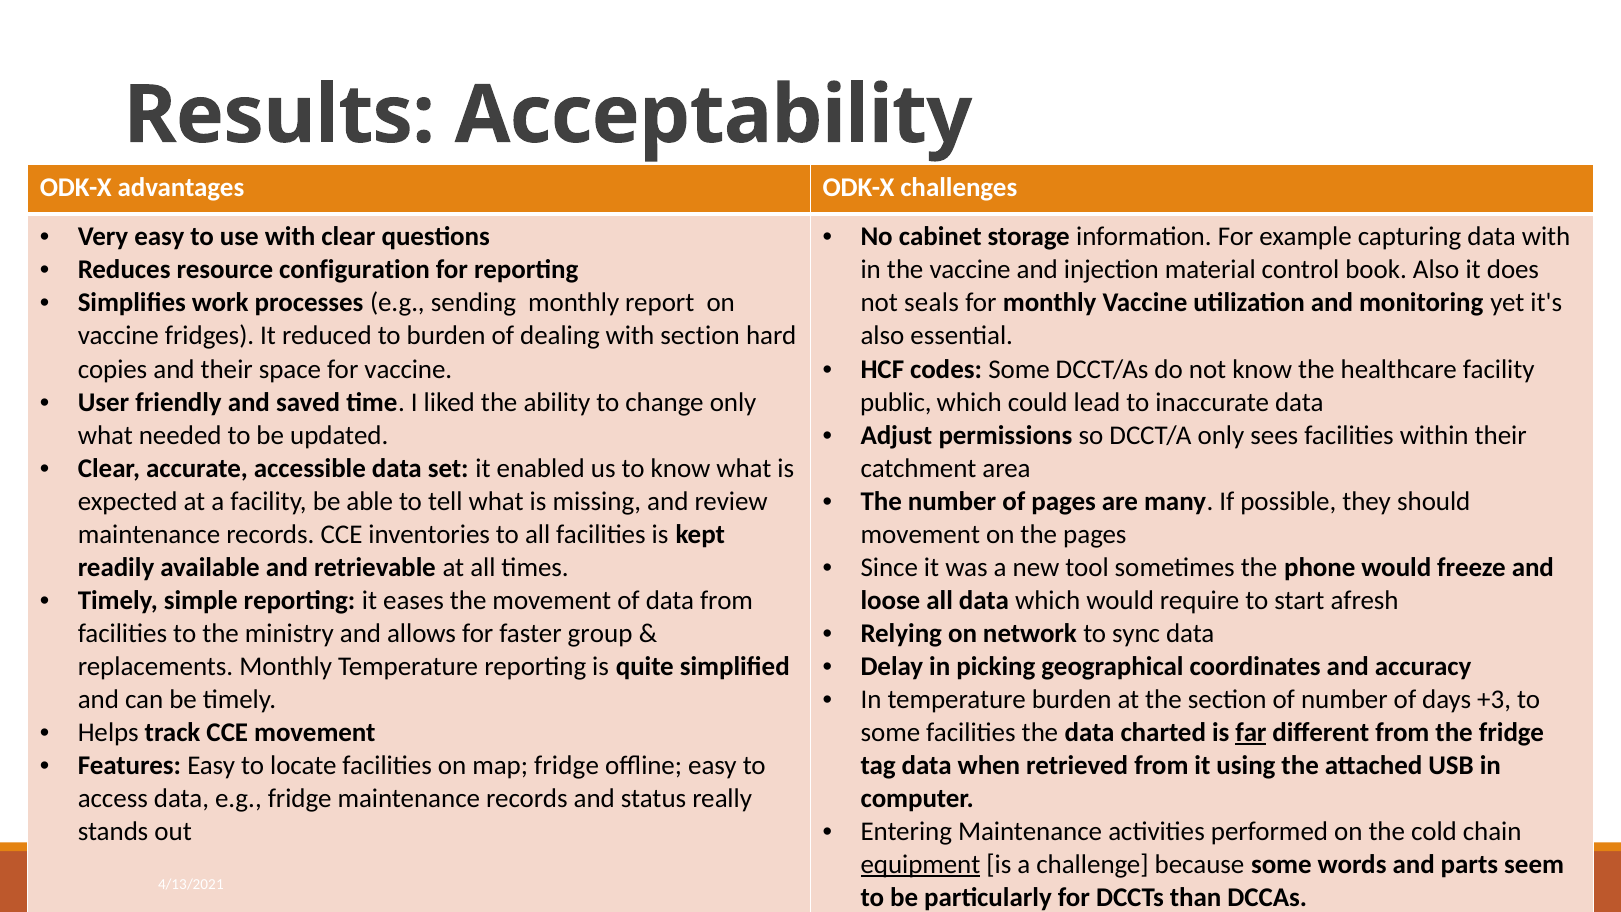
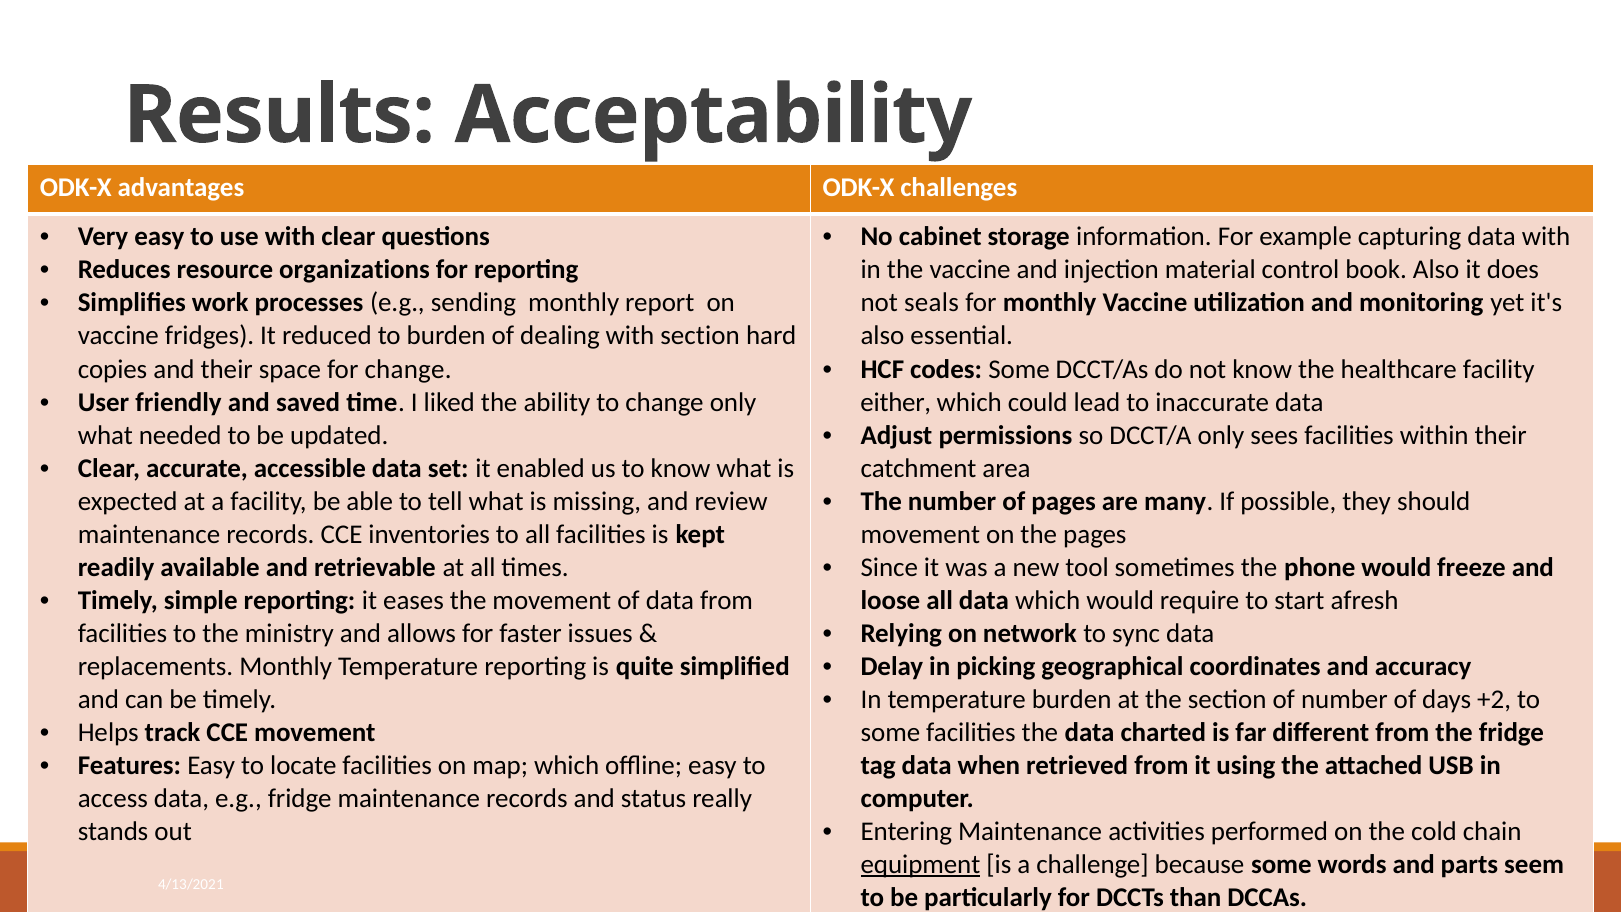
configuration: configuration -> organizations
for vaccine: vaccine -> change
public: public -> either
group: group -> issues
+3: +3 -> +2
far underline: present -> none
map fridge: fridge -> which
